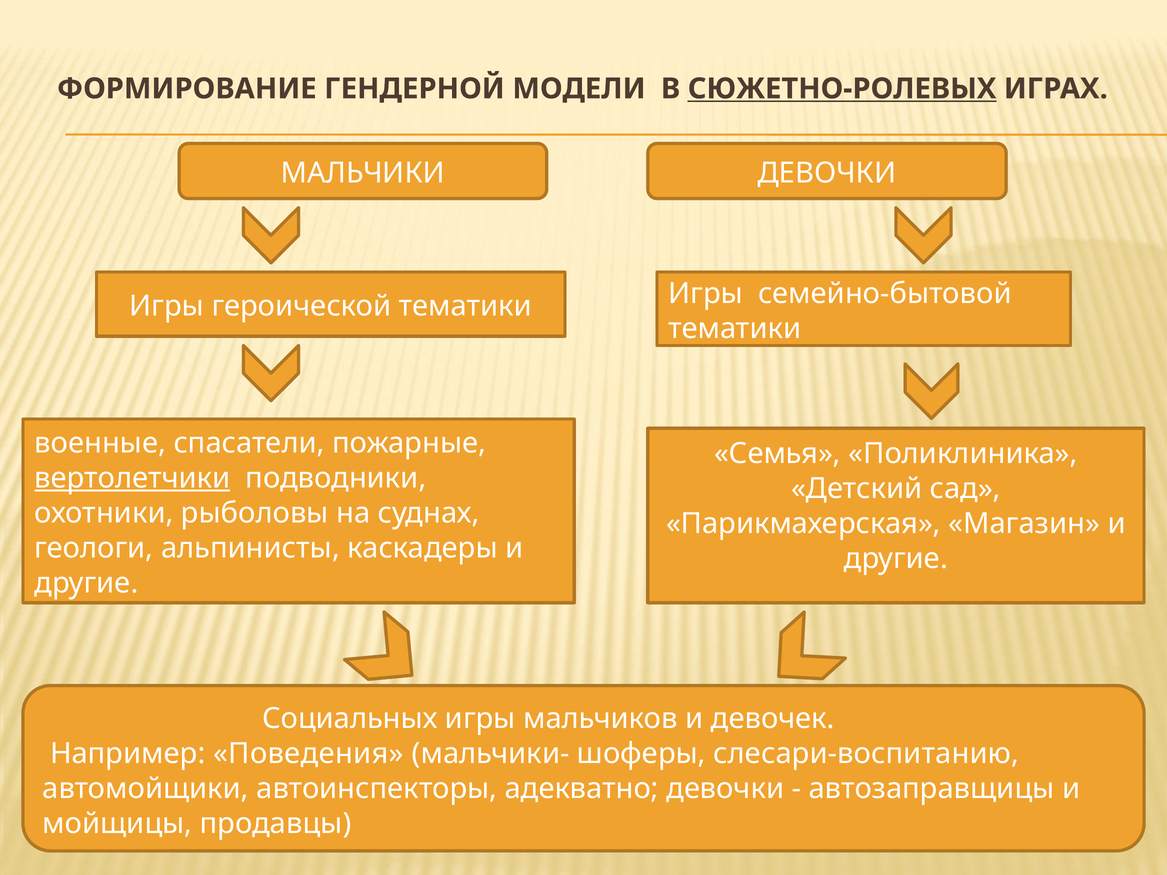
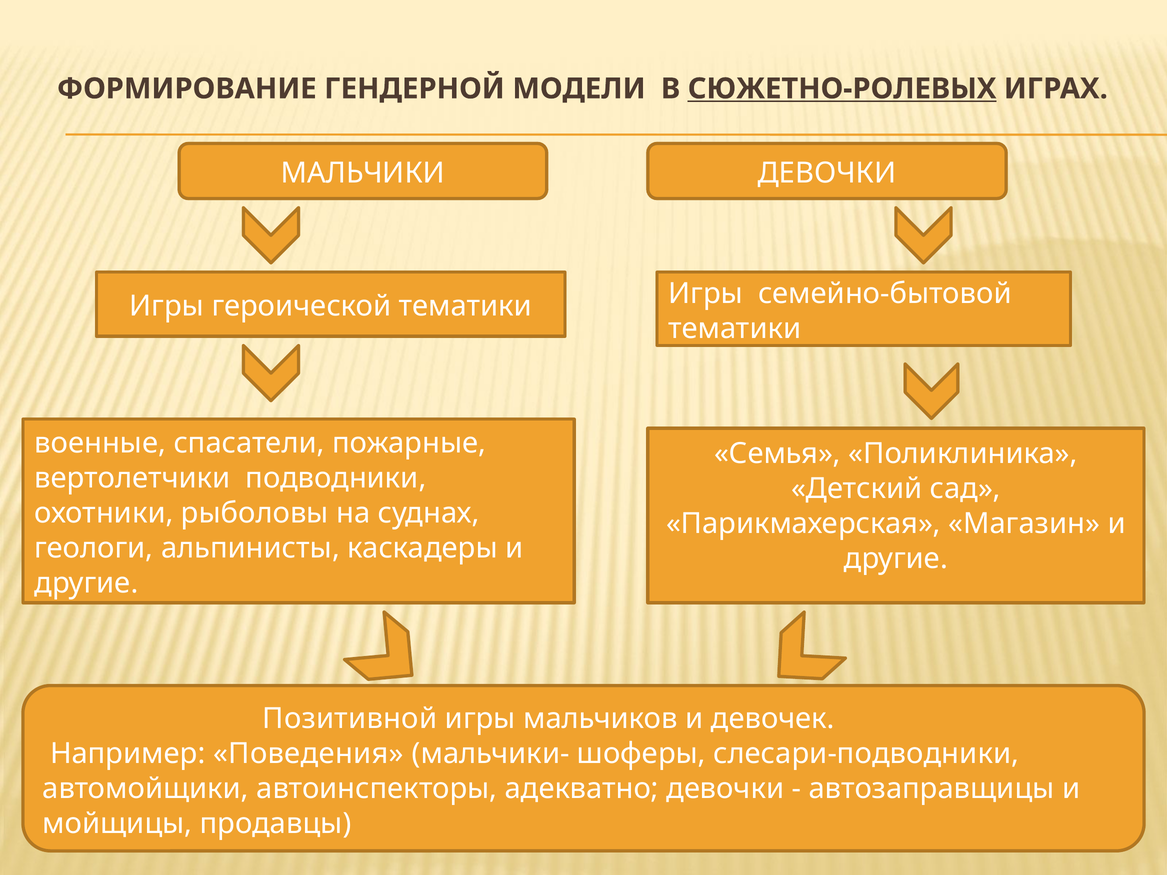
вертолетчики underline: present -> none
Социальных: Социальных -> Позитивной
слесари-воспитанию: слесари-воспитанию -> слесари-подводники
